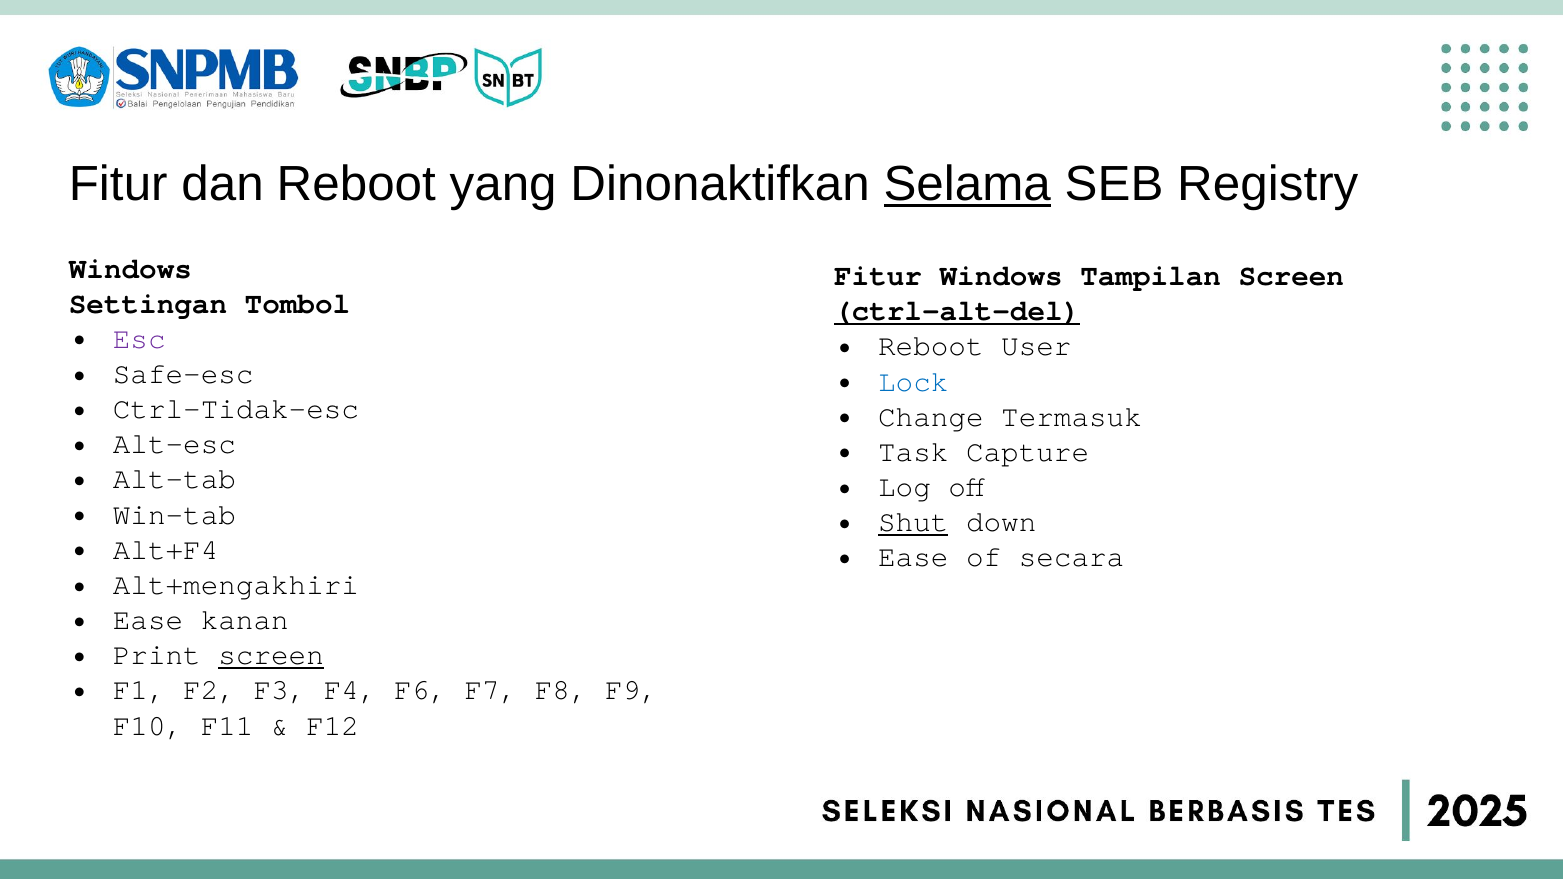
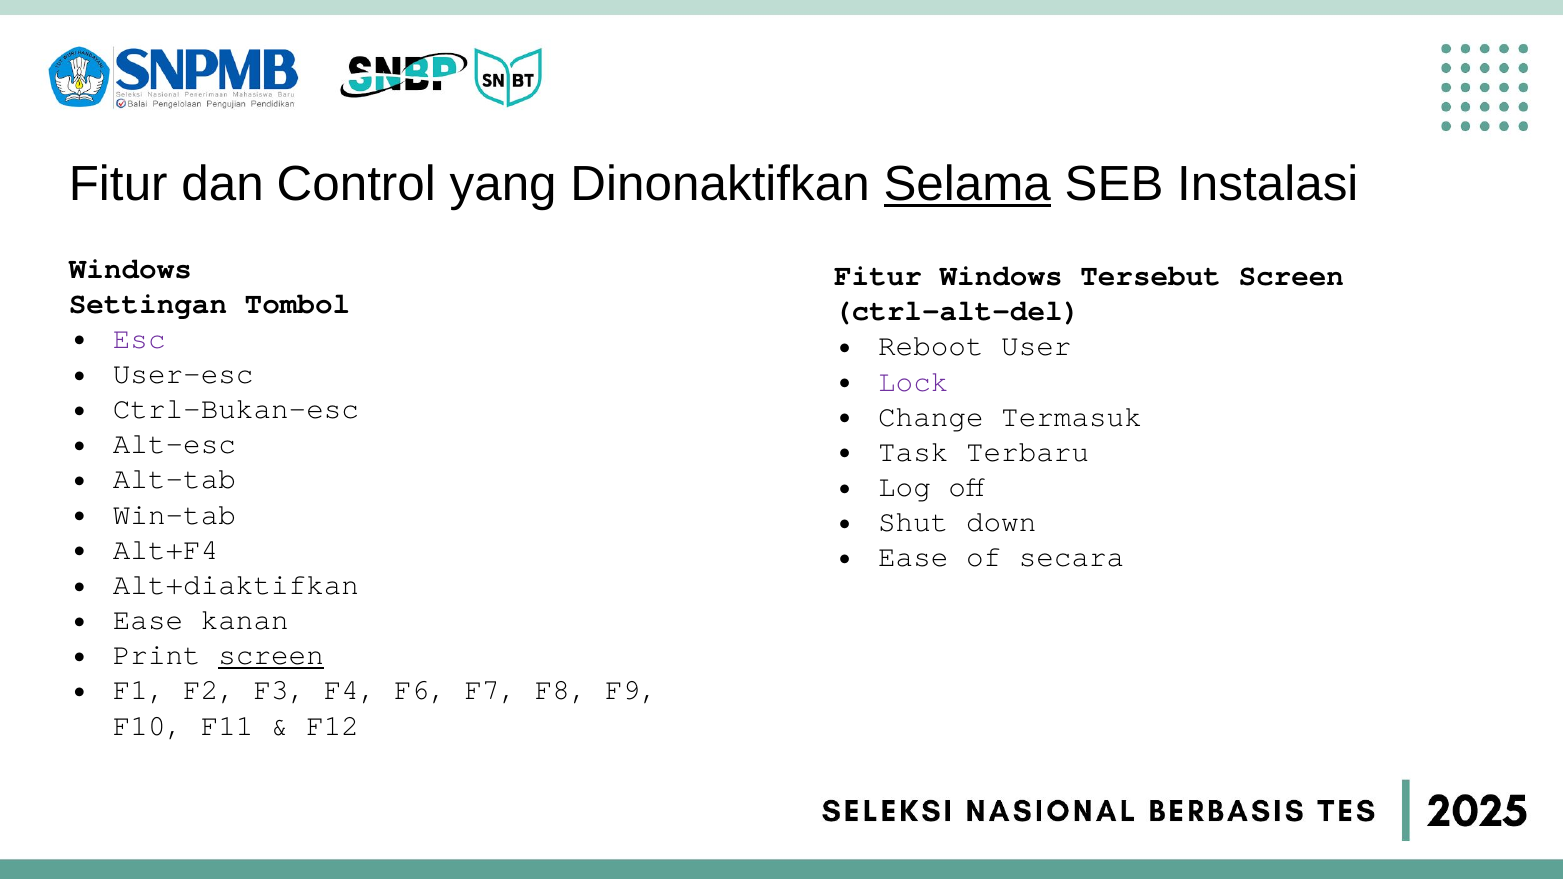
dan Reboot: Reboot -> Control
Registry: Registry -> Instalasi
Tampilan: Tampilan -> Tersebut
ctrl-alt-del underline: present -> none
Safe-esc: Safe-esc -> User-esc
Lock colour: blue -> purple
Ctrl-Tidak-esc: Ctrl-Tidak-esc -> Ctrl-Bukan-esc
Capture: Capture -> Terbaru
Shut underline: present -> none
Alt+mengakhiri: Alt+mengakhiri -> Alt+diaktifkan
